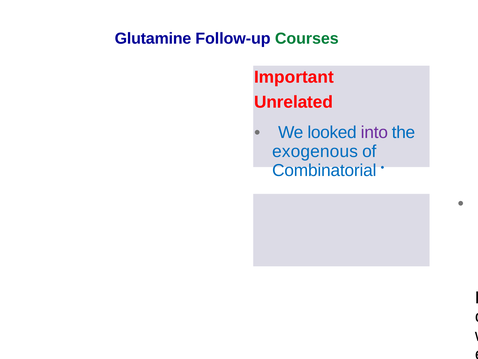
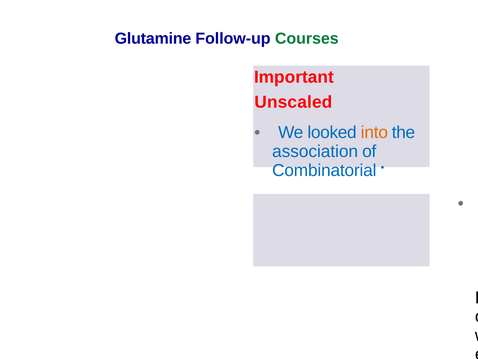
Unrelated: Unrelated -> Unscaled
into colour: purple -> orange
exogenous: exogenous -> association
